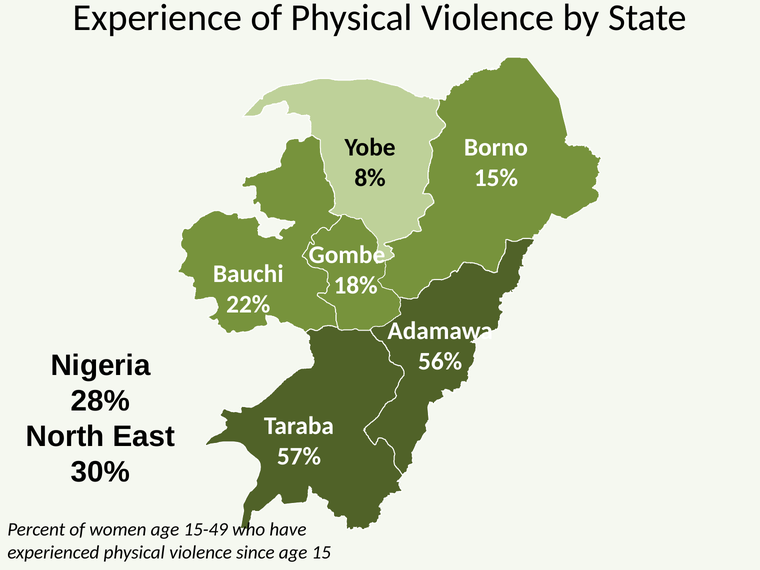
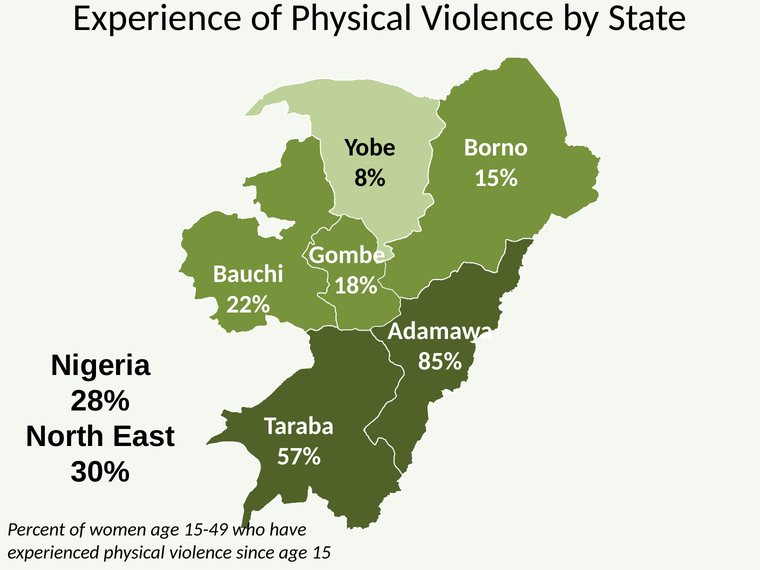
56%: 56% -> 85%
